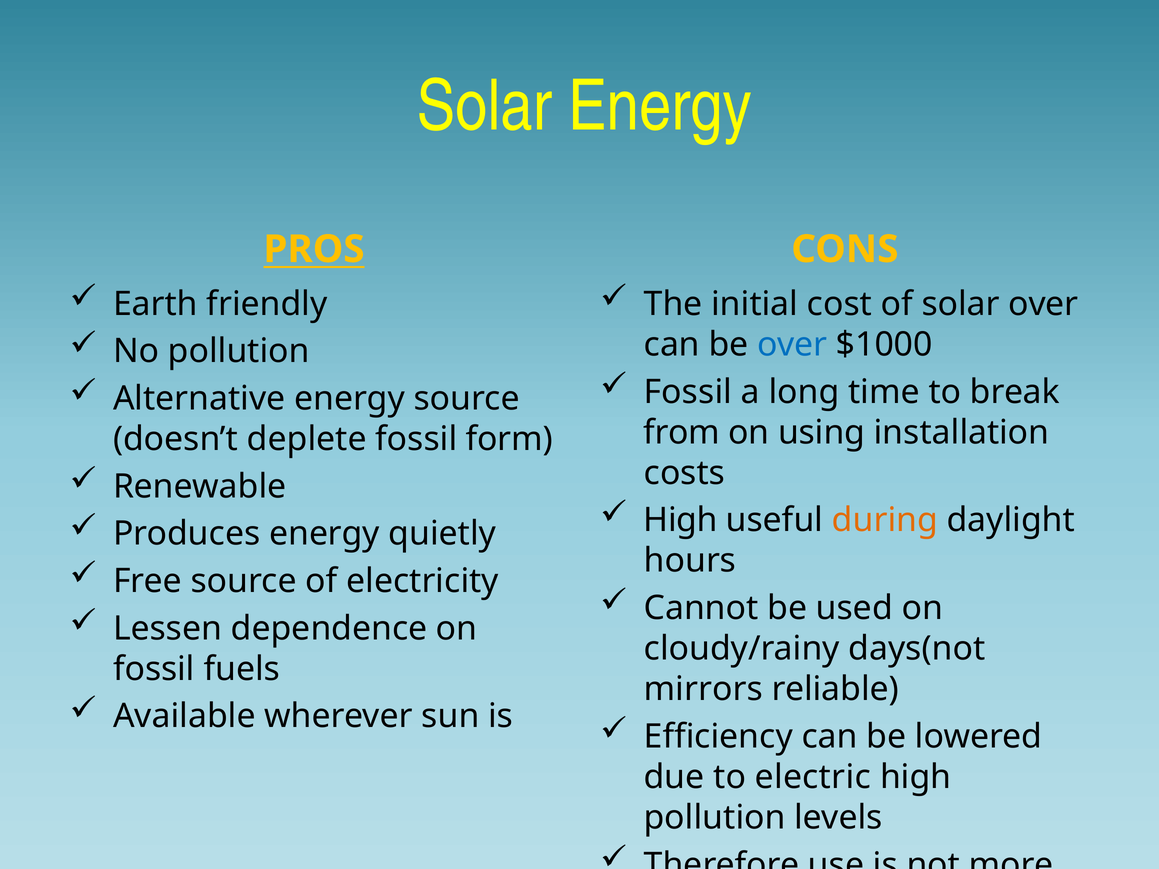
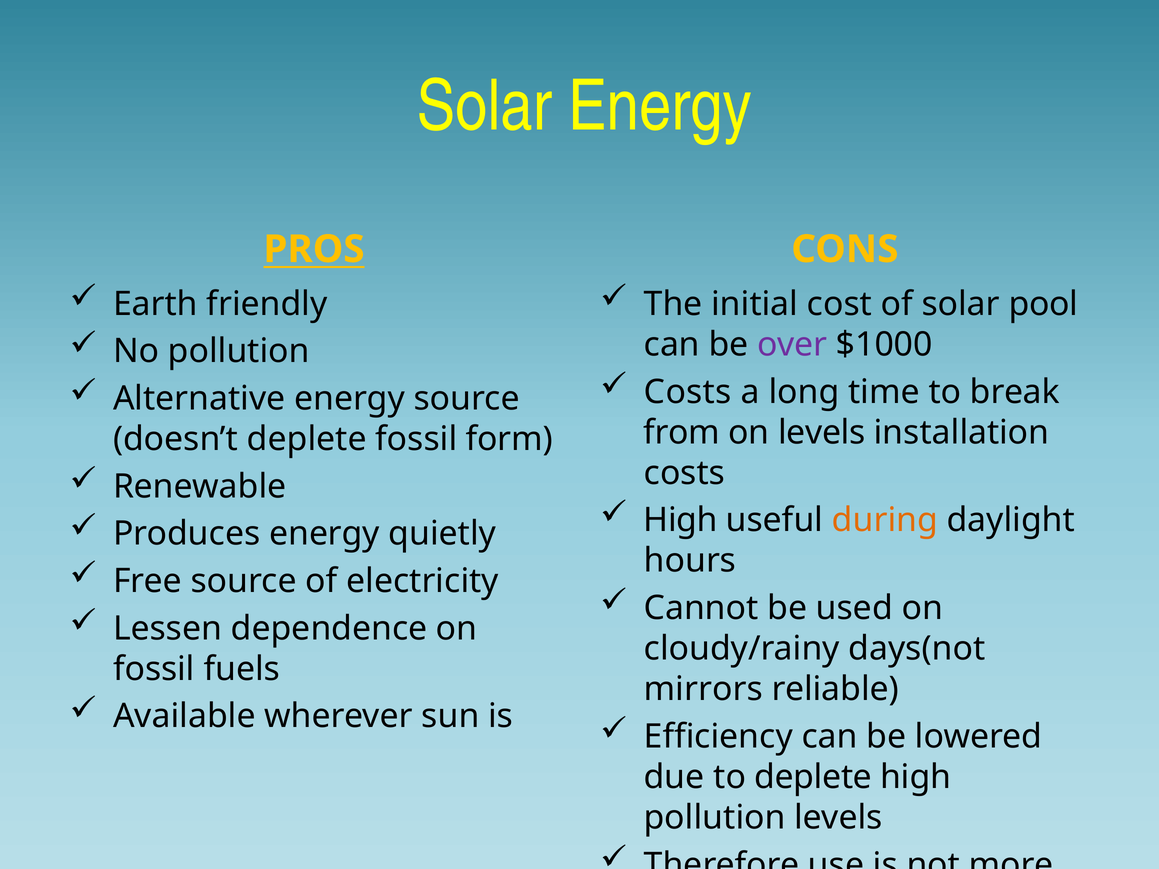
solar over: over -> pool
over at (792, 345) colour: blue -> purple
Fossil at (688, 392): Fossil -> Costs
on using: using -> levels
to electric: electric -> deplete
